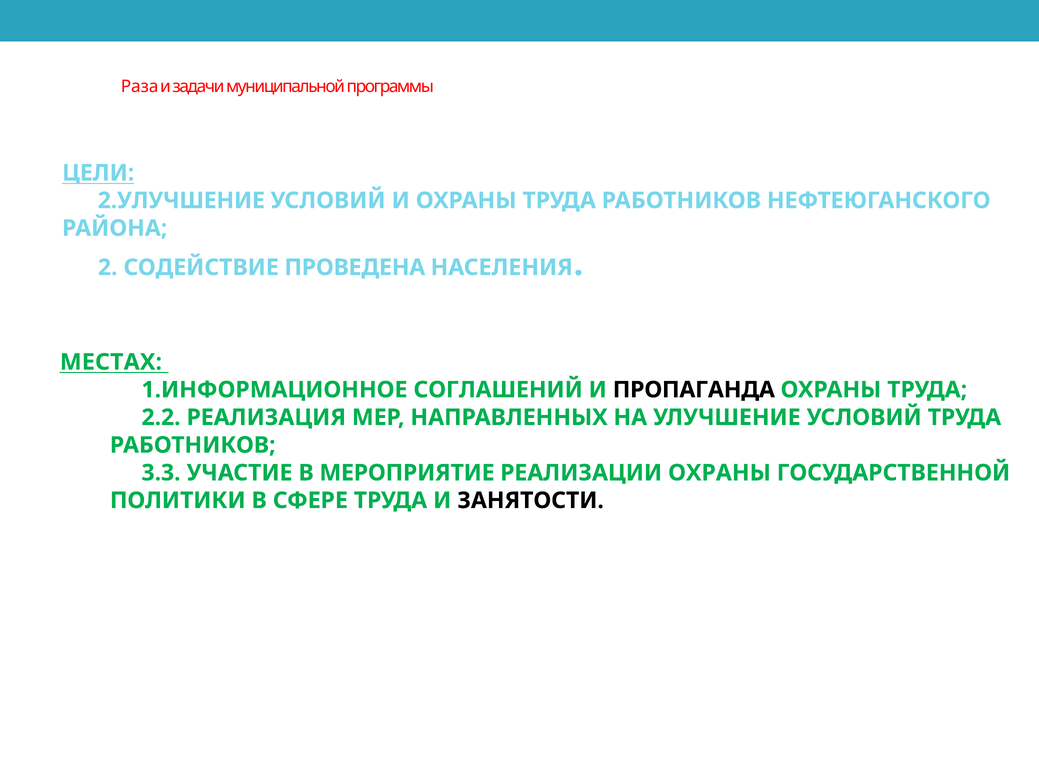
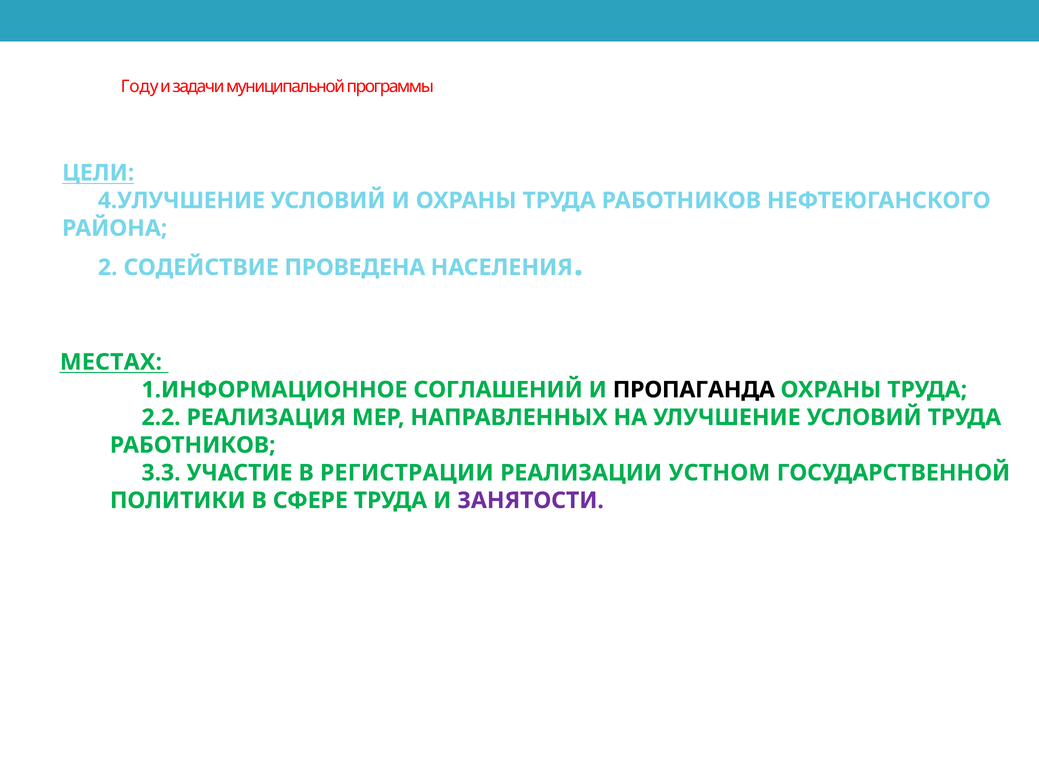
Раза: Раза -> Году
2.УЛУЧШЕНИЕ: 2.УЛУЧШЕНИЕ -> 4.УЛУЧШЕНИЕ
МЕРОПРИЯТИЕ: МЕРОПРИЯТИЕ -> РЕГИСТРАЦИИ
РЕАЛИЗАЦИИ ОХРАНЫ: ОХРАНЫ -> УСТНОМ
ЗАНЯТОСТИ colour: black -> purple
